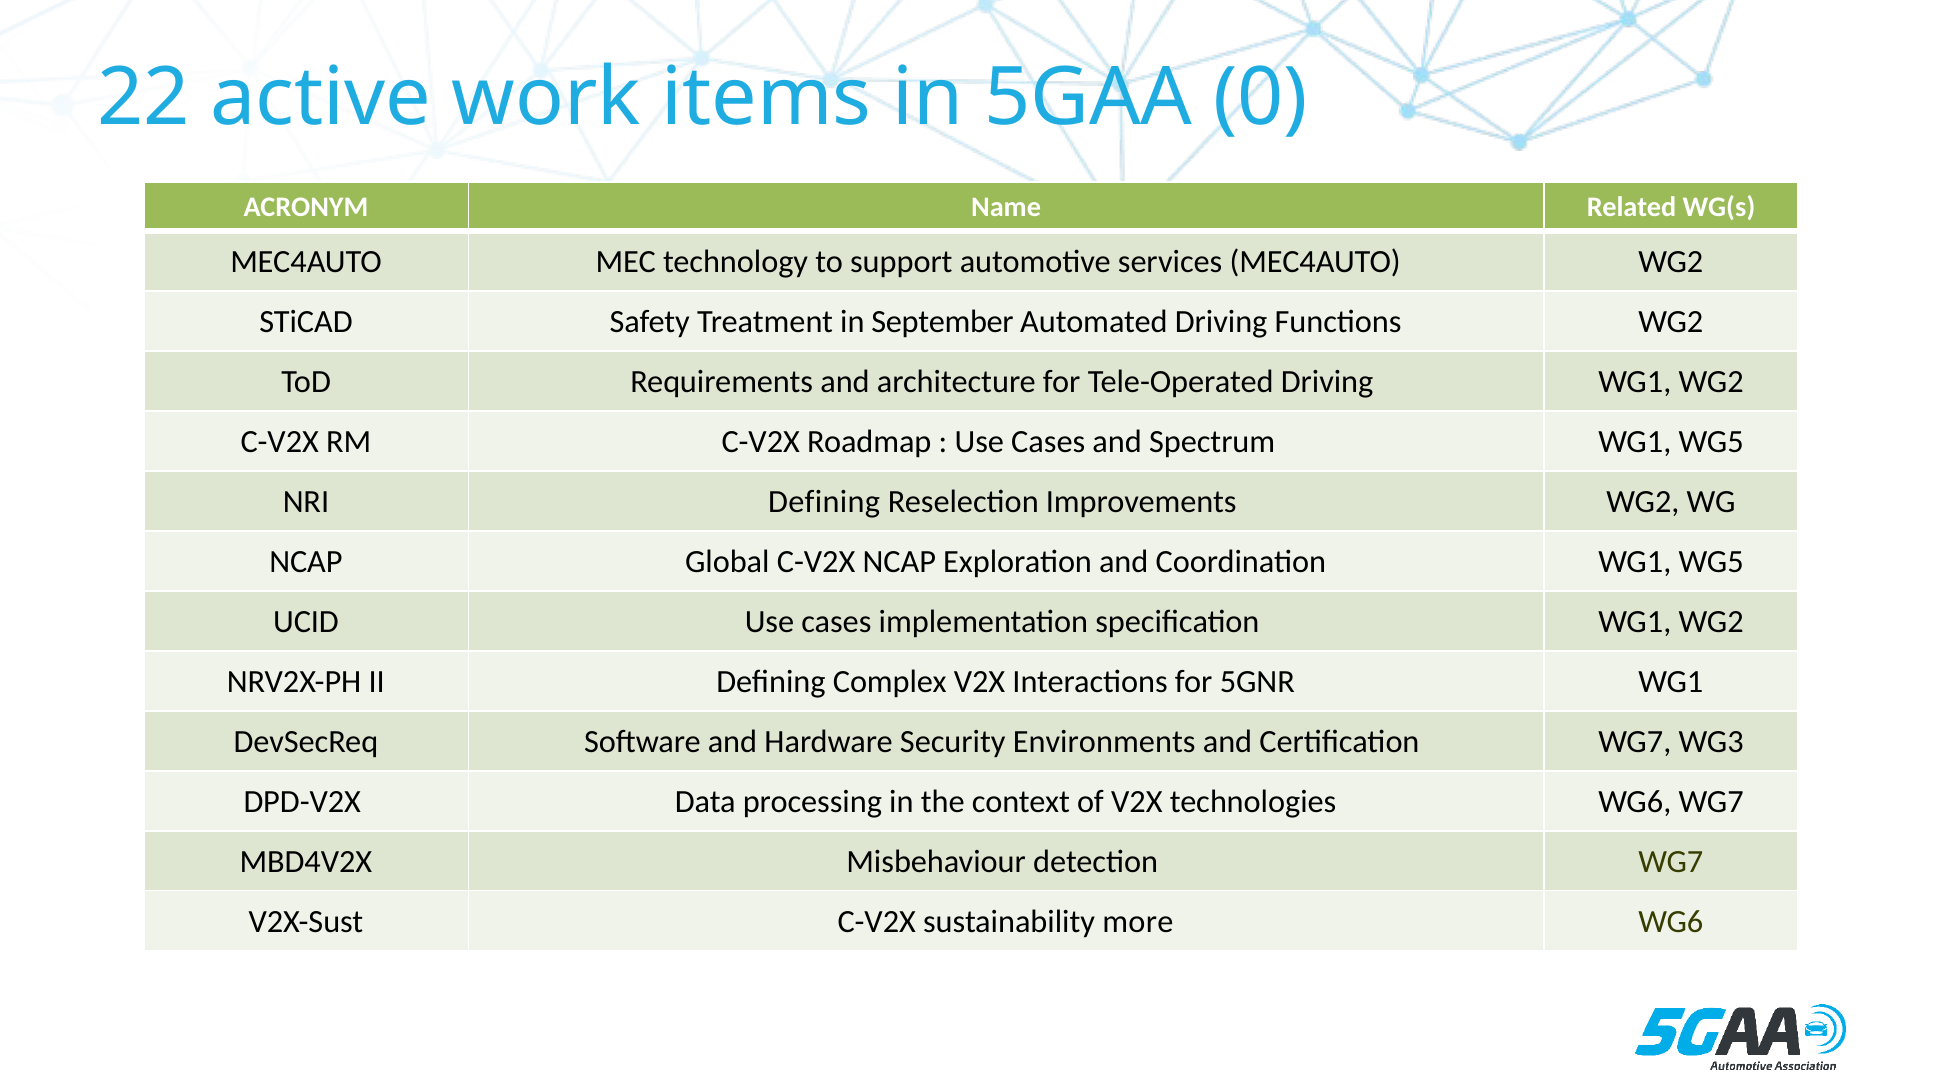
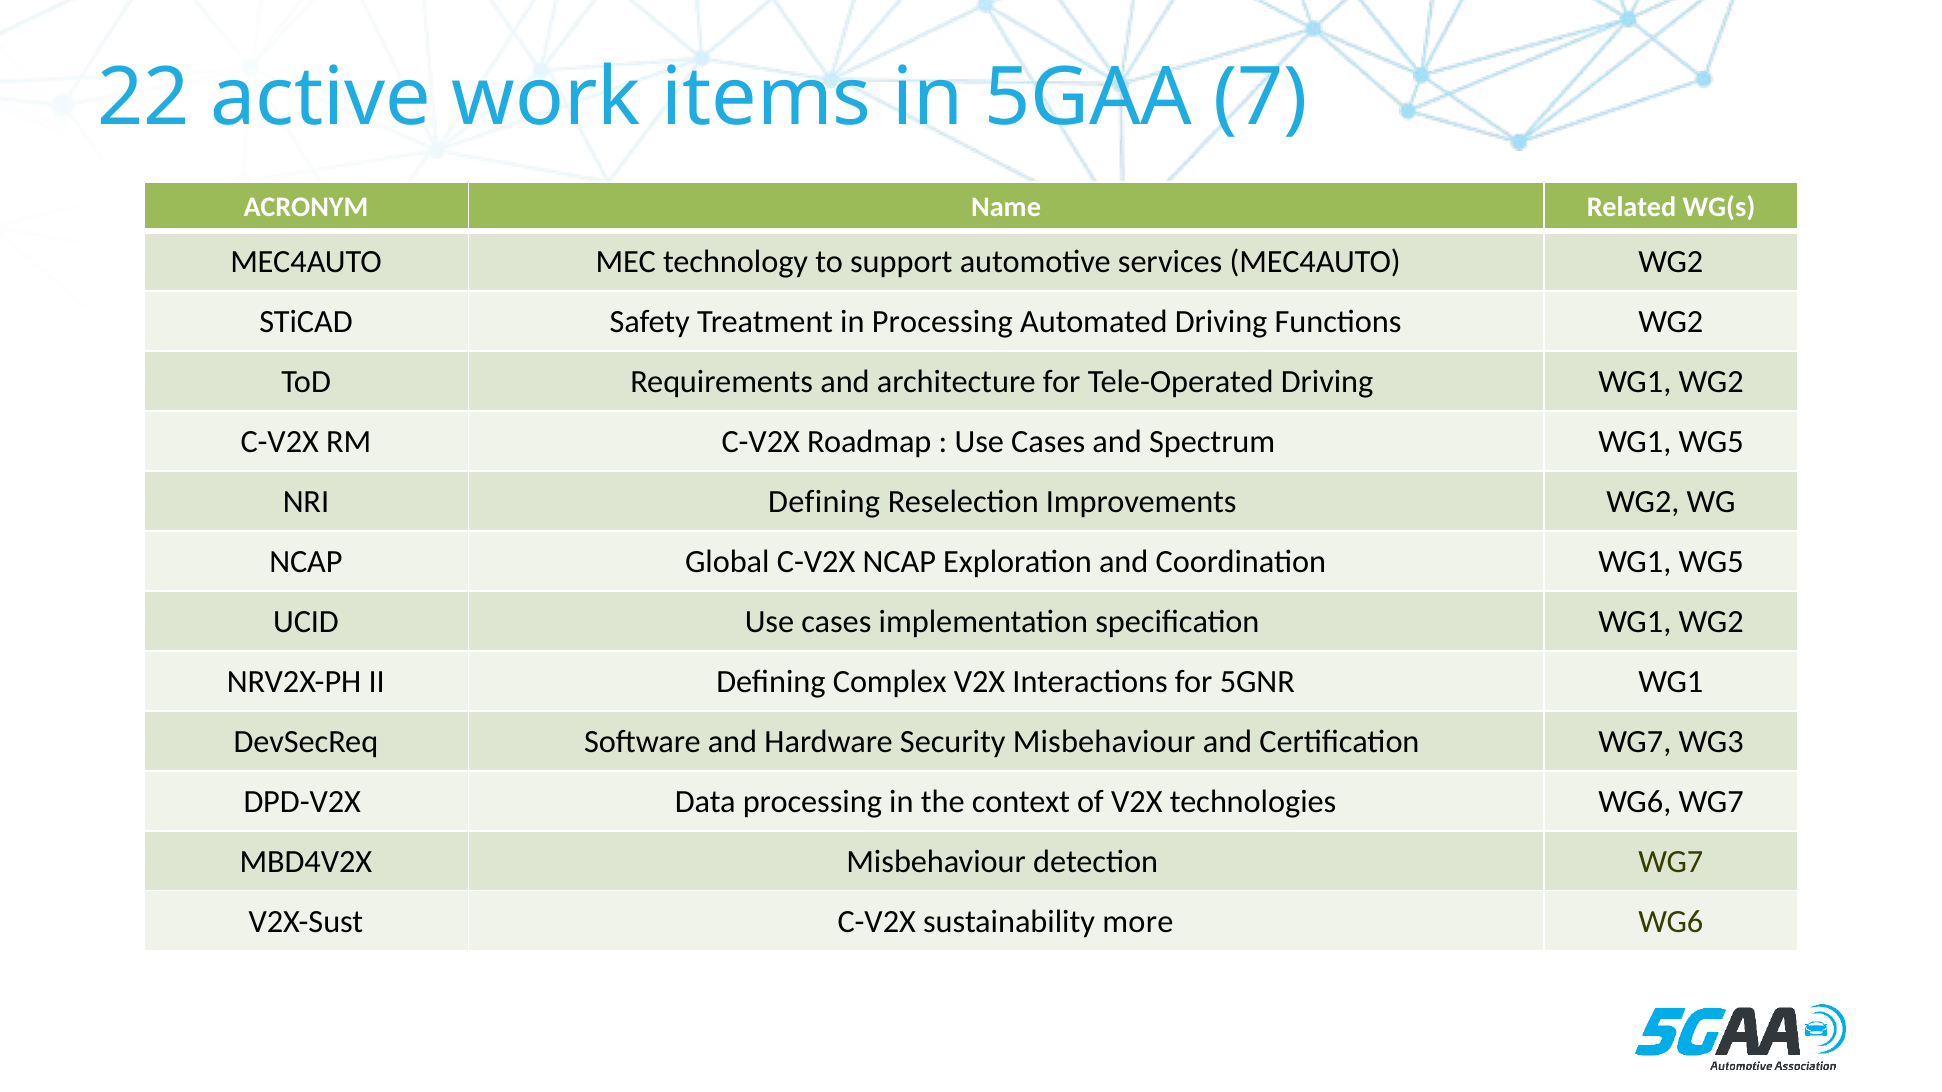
0: 0 -> 7
in September: September -> Processing
Security Environments: Environments -> Misbehaviour
